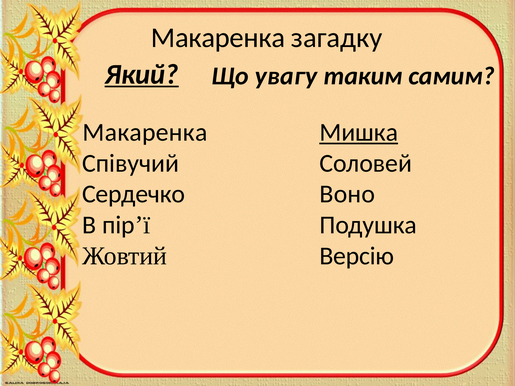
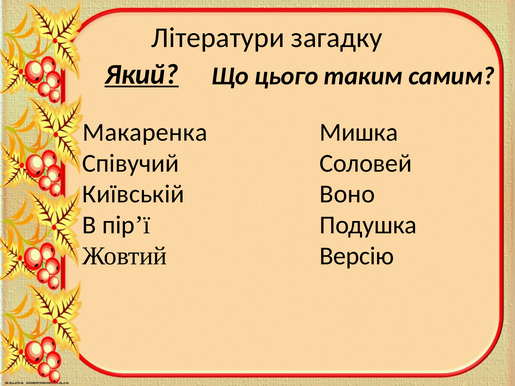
Макаренка at (218, 38): Макаренка -> Літератури
увагу: увагу -> цього
Мишка underline: present -> none
Сердечко: Сердечко -> Київській
